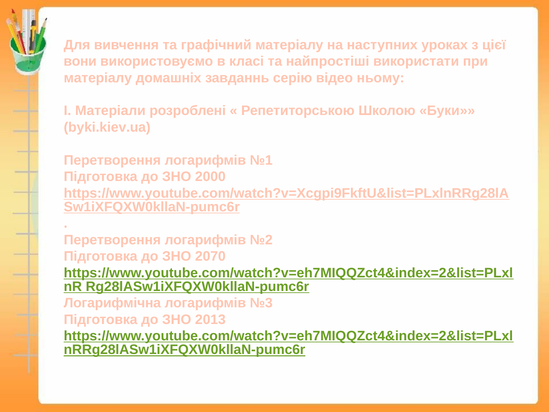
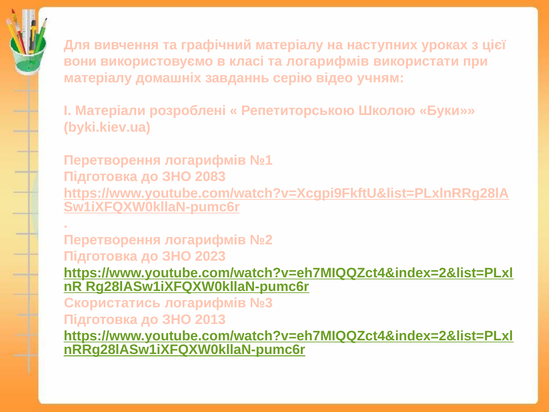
та найпростіші: найпростіші -> логарифмів
ньому: ньому -> учням
2000: 2000 -> 2083
2070: 2070 -> 2023
Логарифмічна: Логарифмічна -> Скористатись
